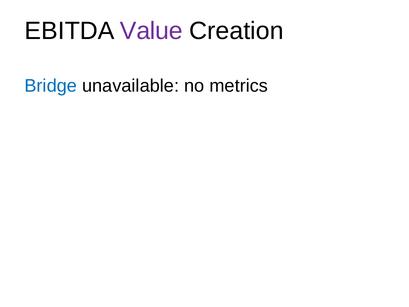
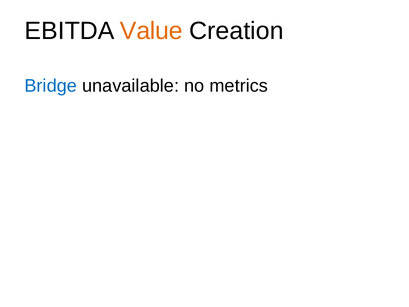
Value colour: purple -> orange
